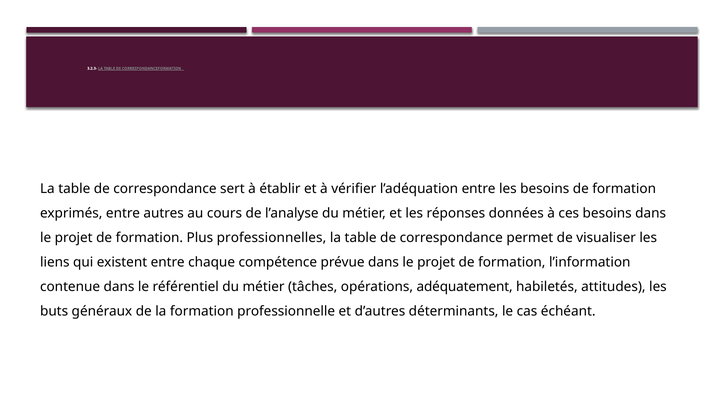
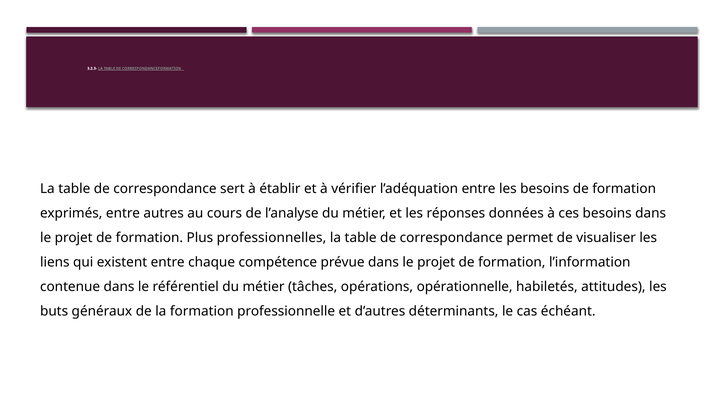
adéquatement: adéquatement -> opérationnelle
